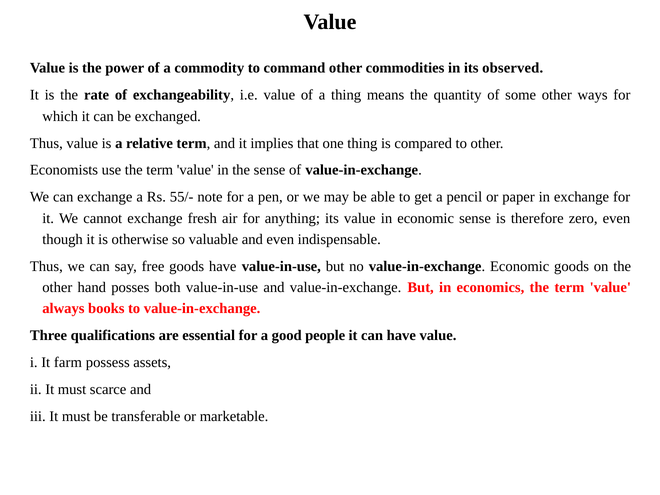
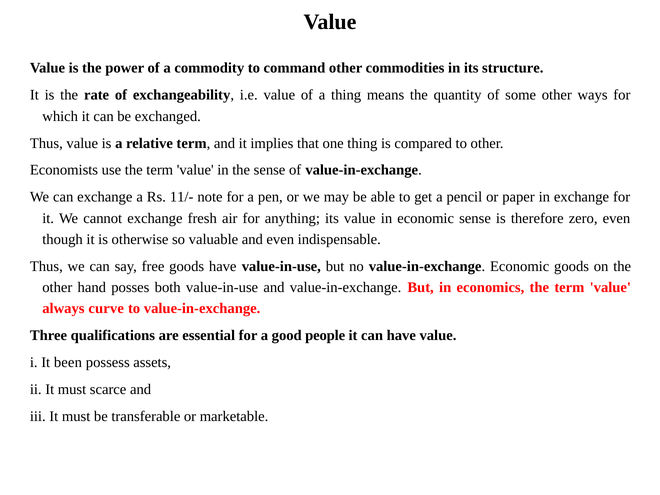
observed: observed -> structure
55/-: 55/- -> 11/-
books: books -> curve
farm: farm -> been
